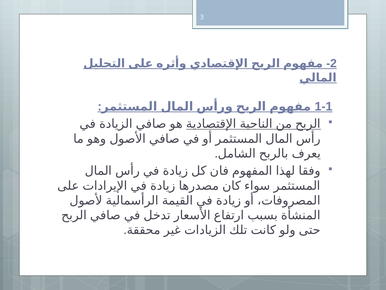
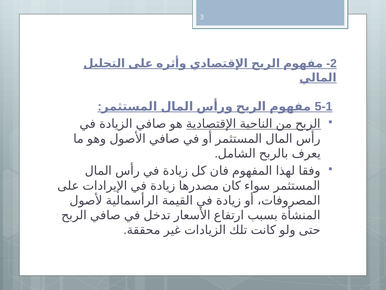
1-1: 1-1 -> 5-1
